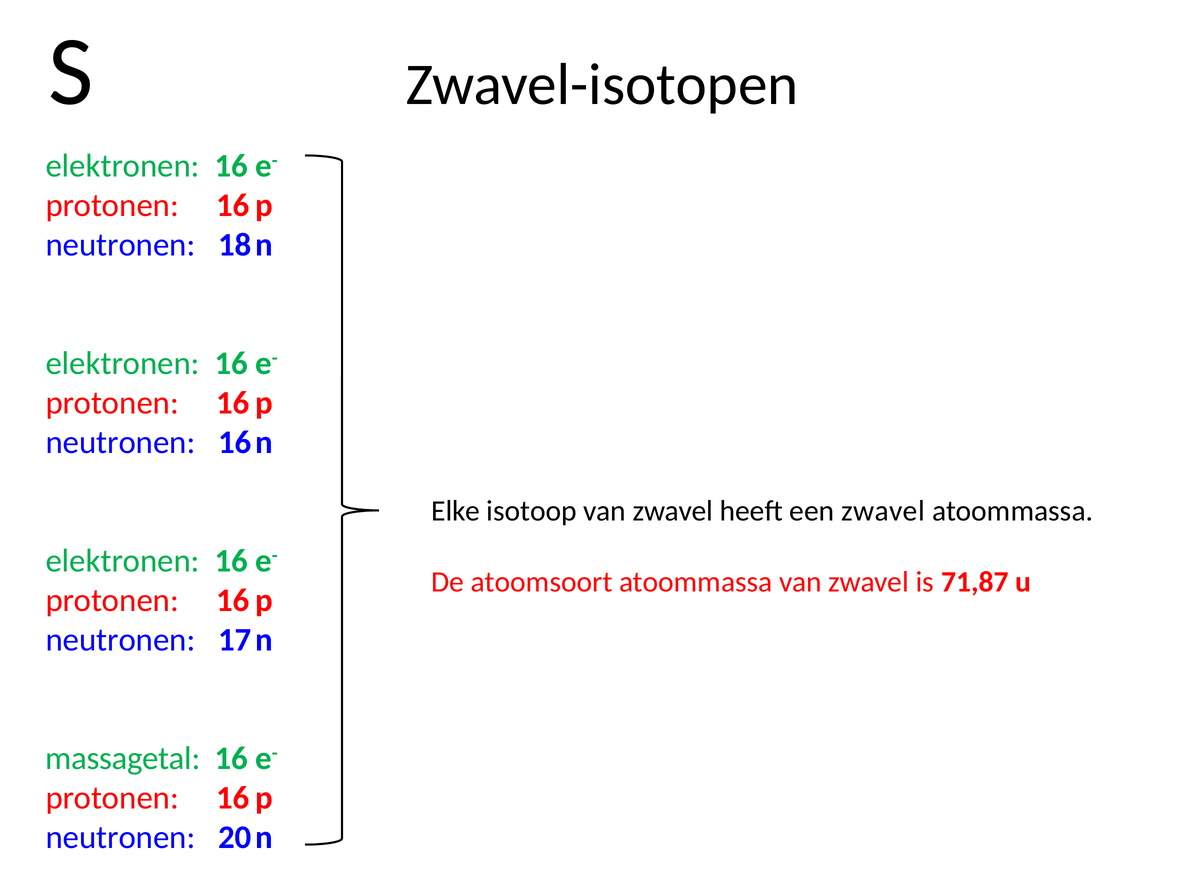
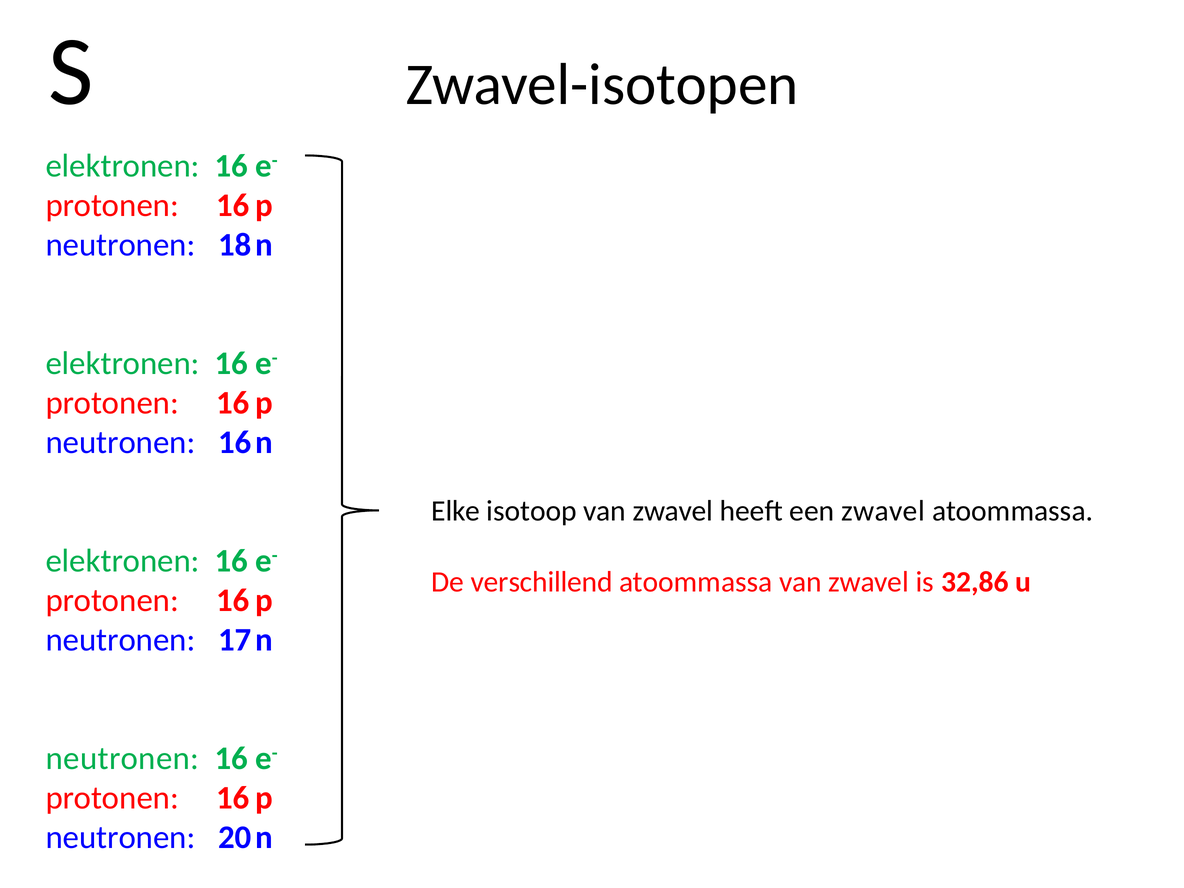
atoomsoort: atoomsoort -> verschillend
71,87: 71,87 -> 32,86
massagetal at (123, 758): massagetal -> neutronen
